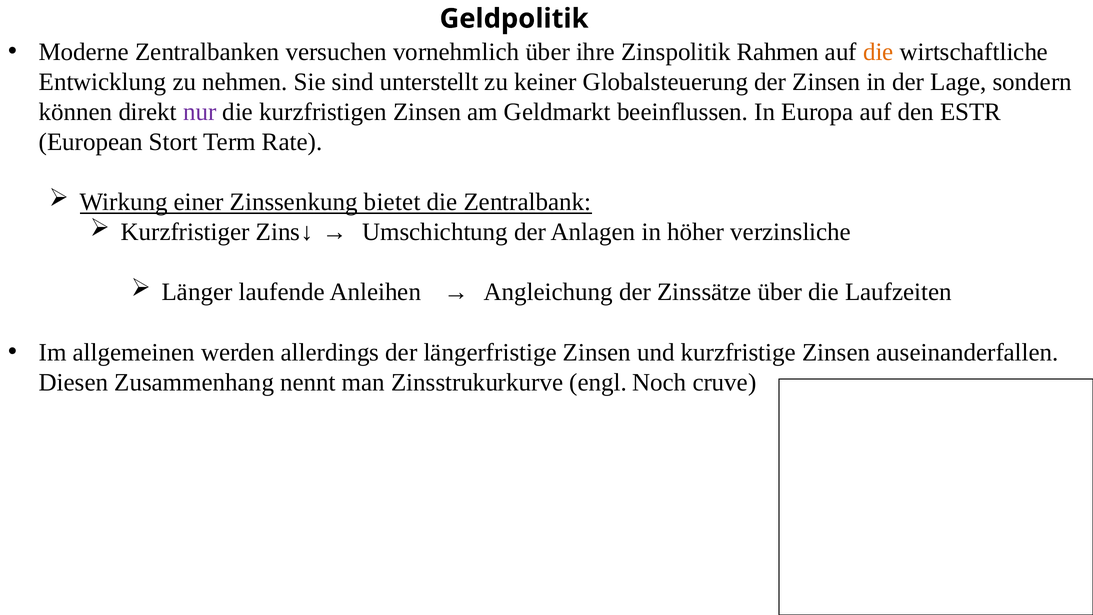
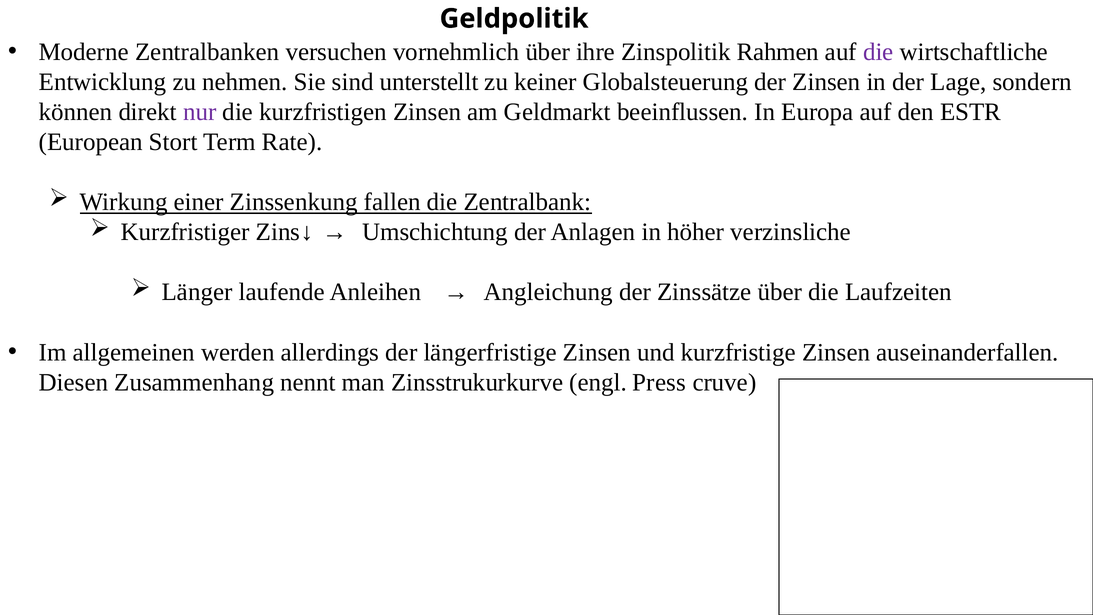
die at (878, 52) colour: orange -> purple
bietet: bietet -> fallen
Noch: Noch -> Press
